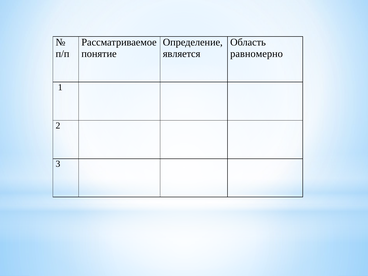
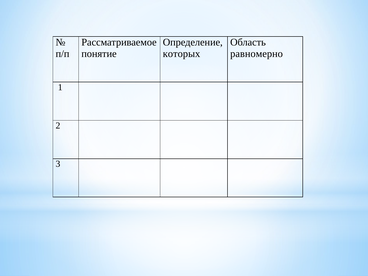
является: является -> которых
